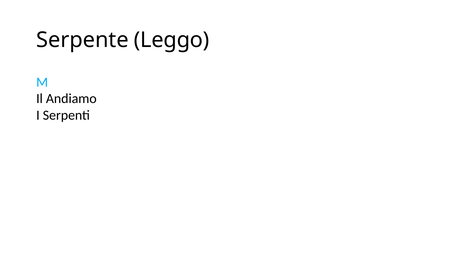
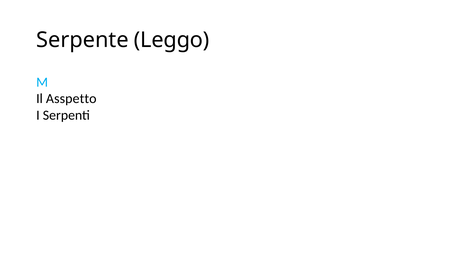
Andiamo: Andiamo -> Asspetto
